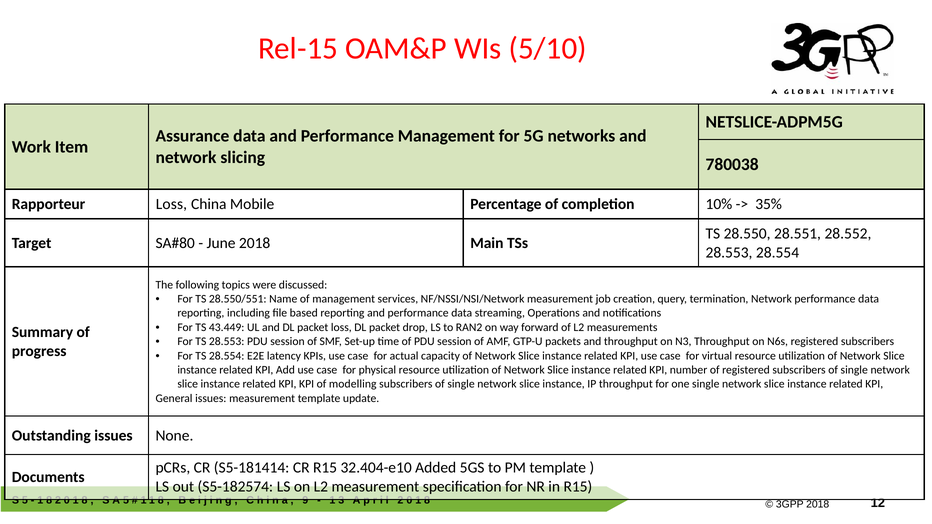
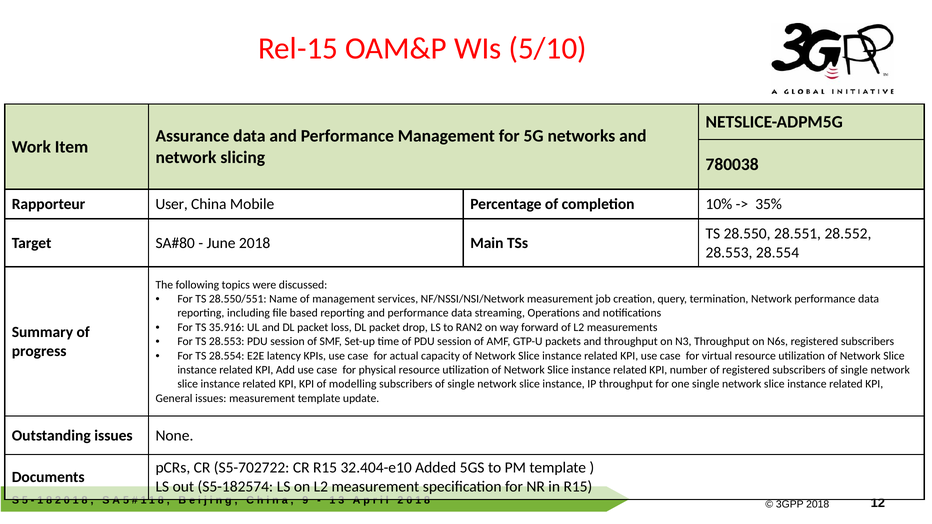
Rapporteur Loss: Loss -> User
43.449: 43.449 -> 35.916
S5-181414: S5-181414 -> S5-702722
